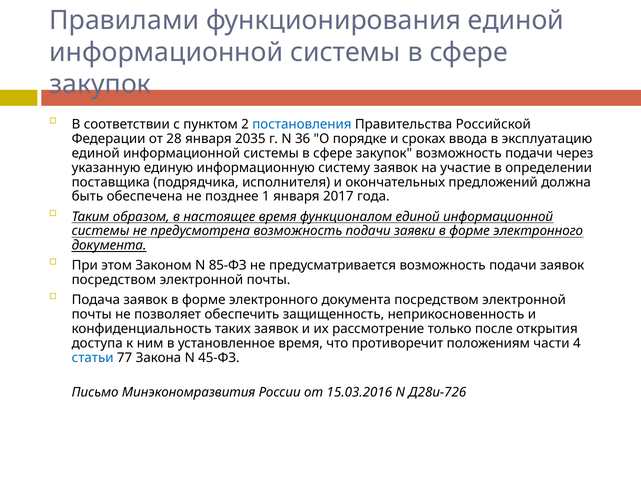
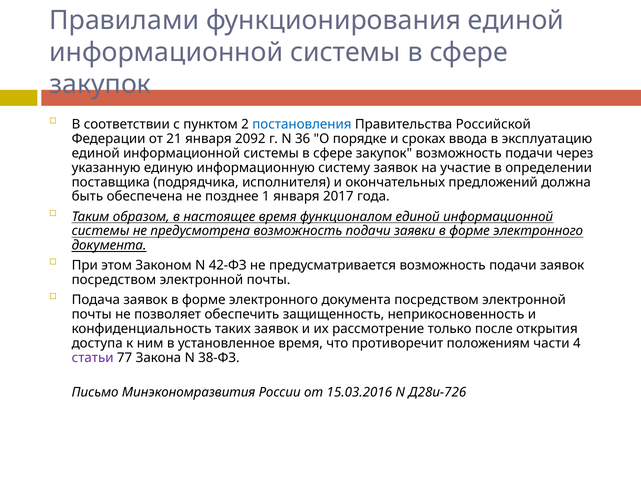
28: 28 -> 21
2035: 2035 -> 2092
85-ФЗ: 85-ФЗ -> 42-ФЗ
статьи colour: blue -> purple
45-ФЗ: 45-ФЗ -> 38-ФЗ
